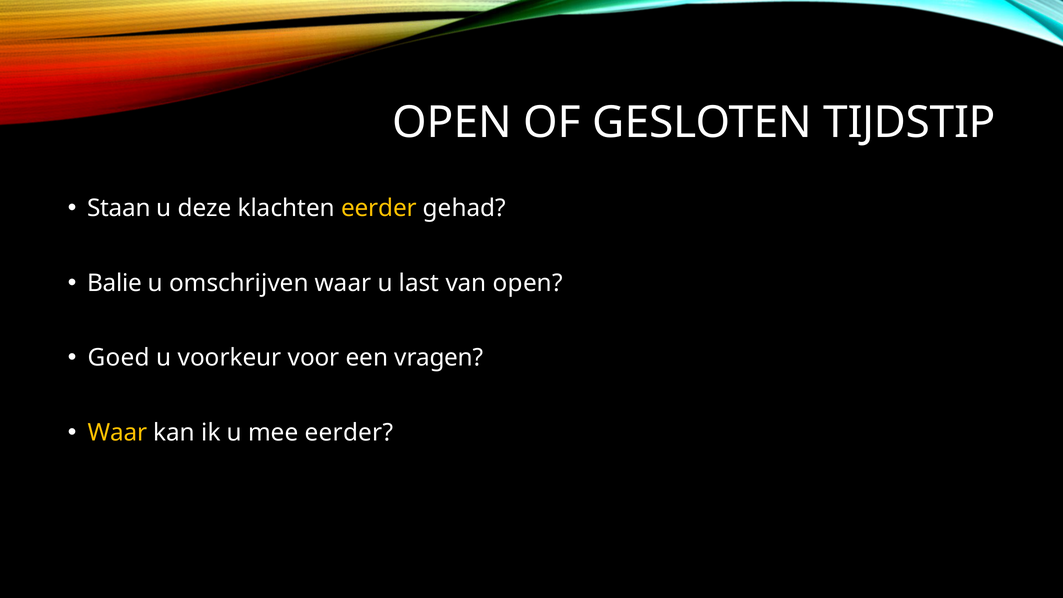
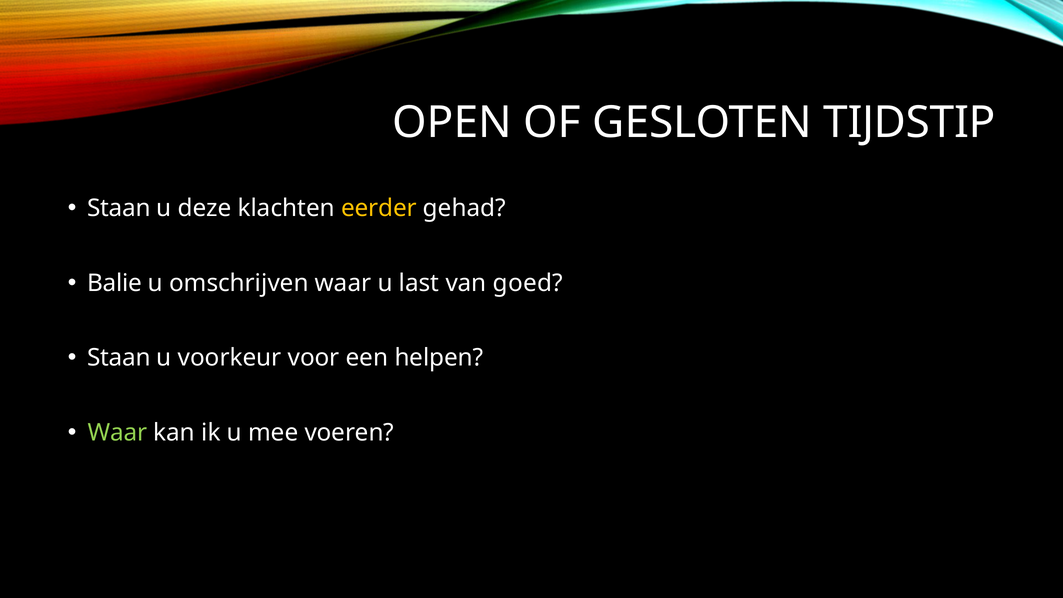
van open: open -> goed
Goed at (119, 358): Goed -> Staan
vragen: vragen -> helpen
Waar at (117, 433) colour: yellow -> light green
mee eerder: eerder -> voeren
